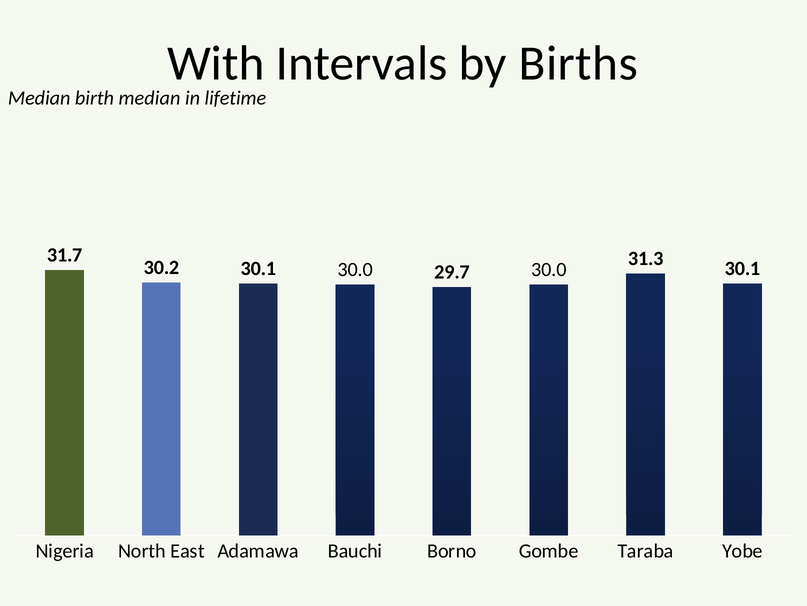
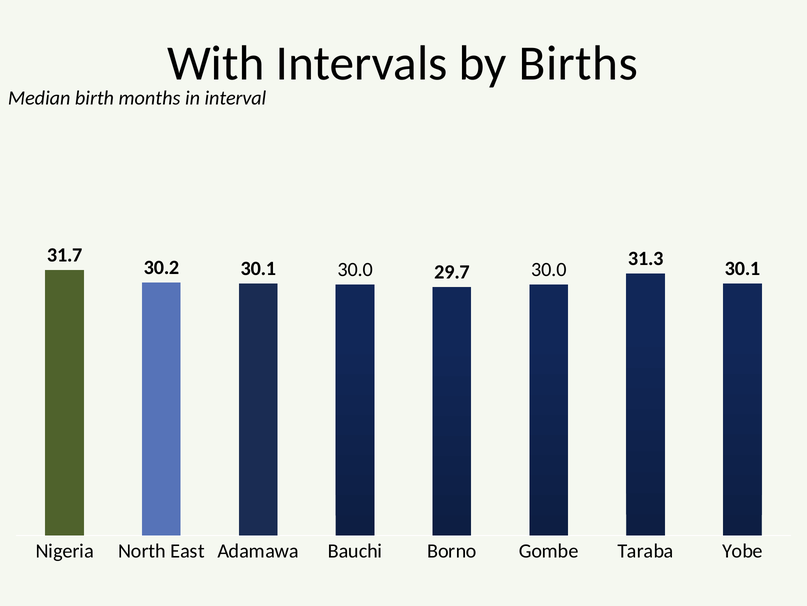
birth median: median -> months
lifetime: lifetime -> interval
